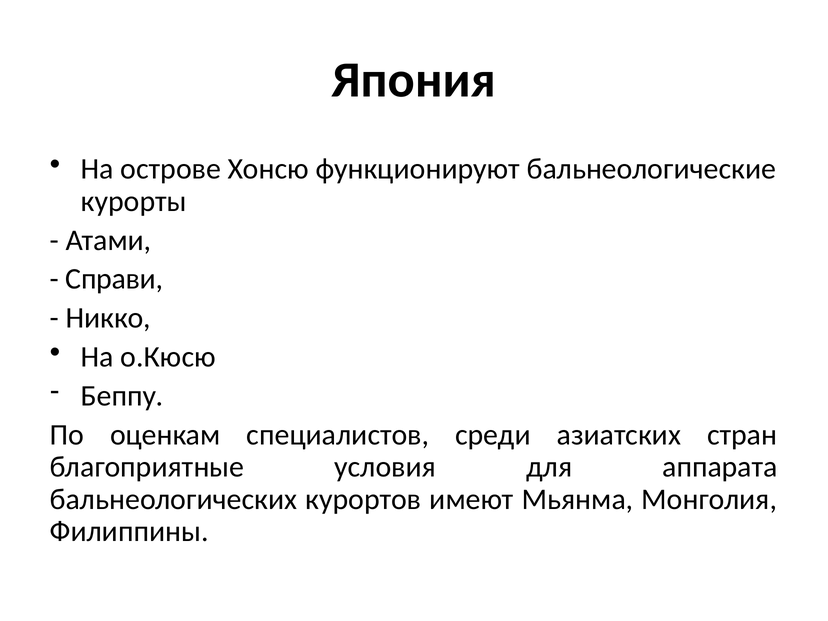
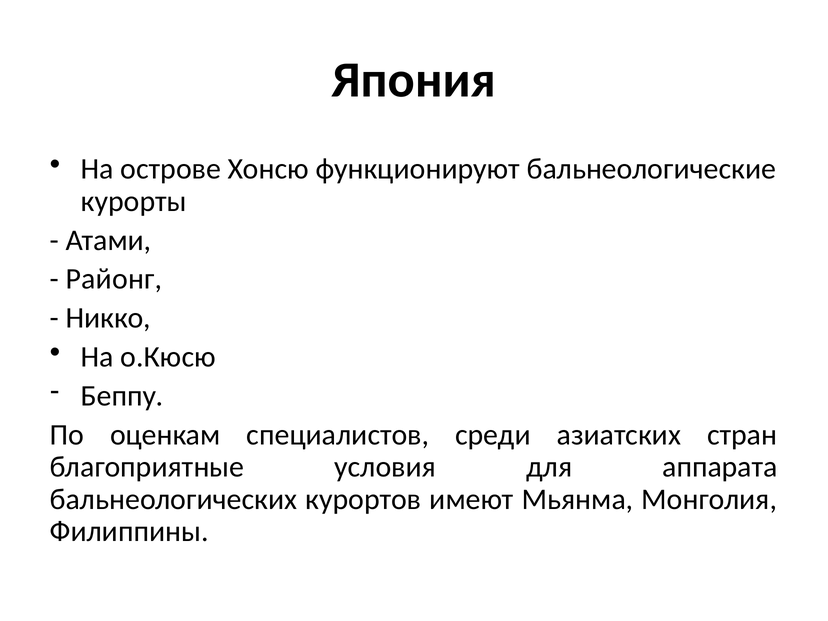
Справи: Справи -> Районг
